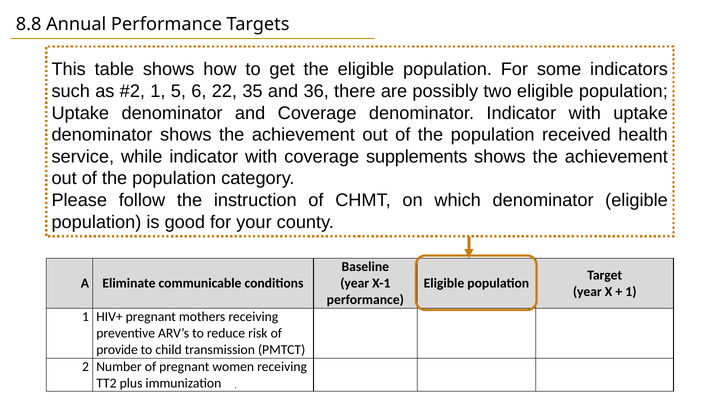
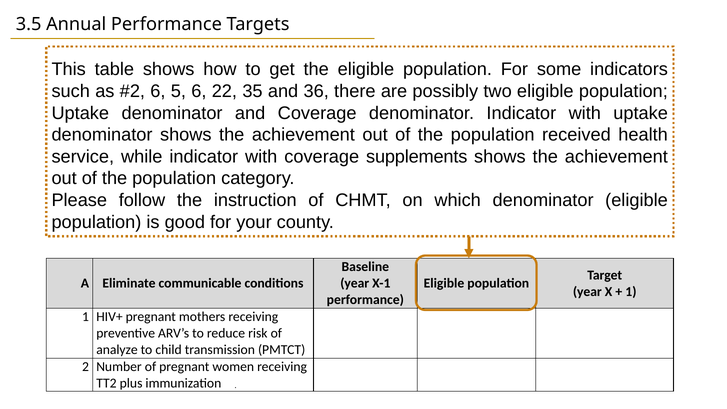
8.8: 8.8 -> 3.5
1 at (158, 91): 1 -> 6
provide: provide -> analyze
